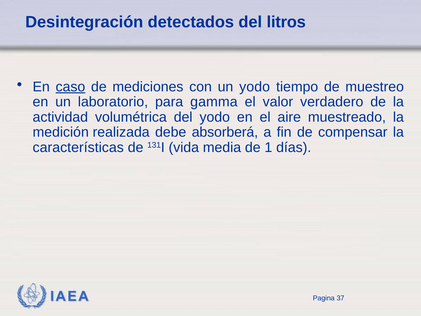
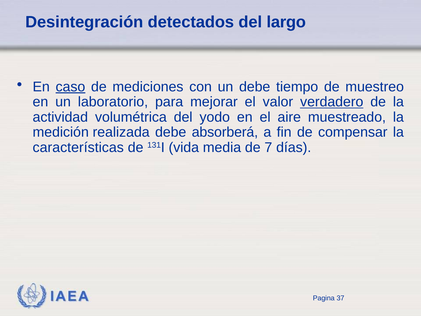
litros: litros -> largo
un yodo: yodo -> debe
gamma: gamma -> mejorar
verdadero underline: none -> present
1: 1 -> 7
